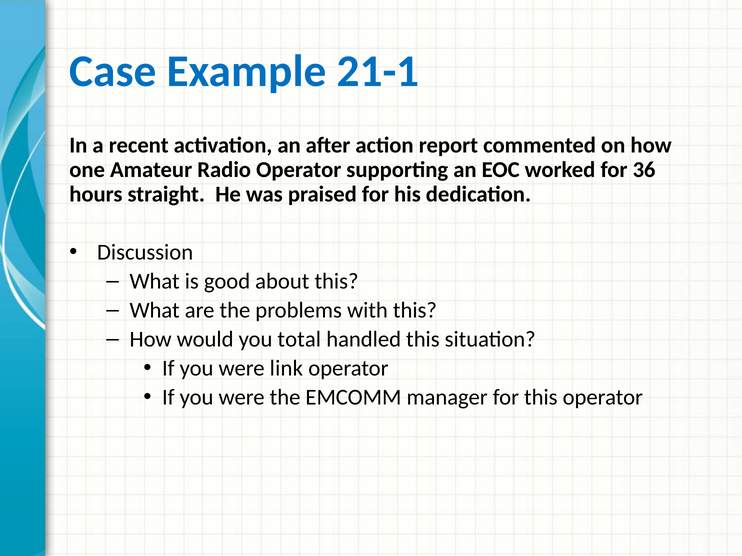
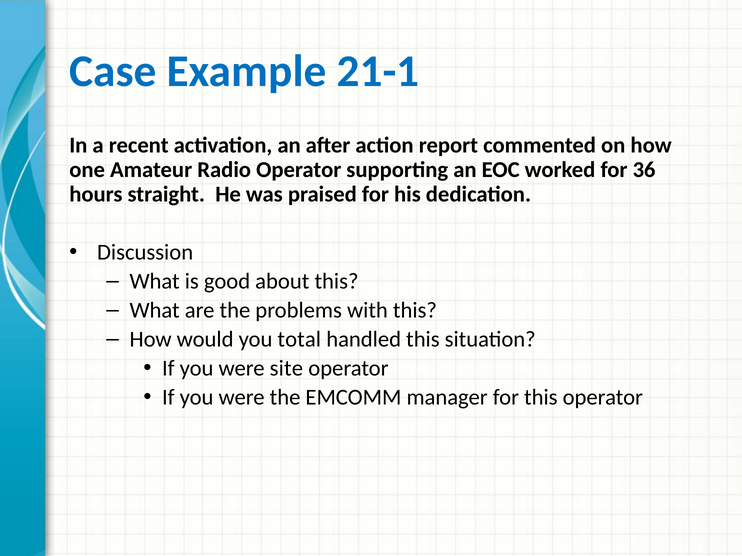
link: link -> site
